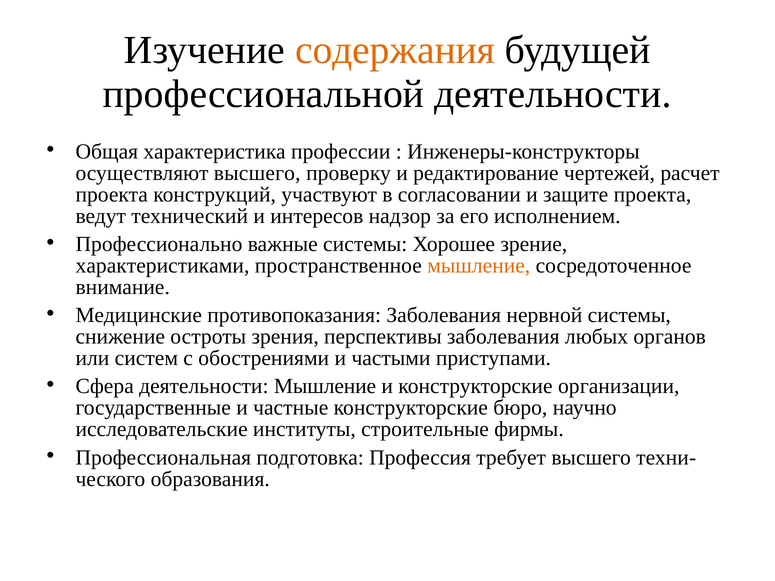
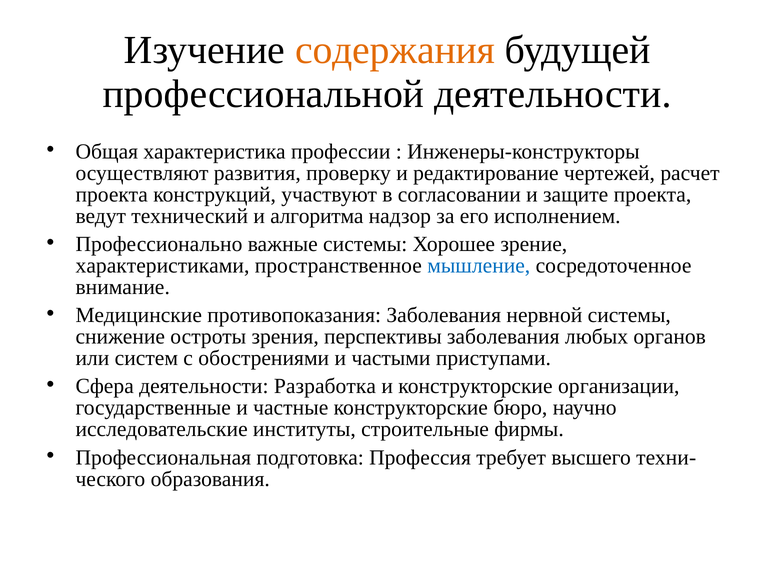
осуществляют высшего: высшего -> развития
интересов: интересов -> алгоритма
мышление at (479, 266) colour: orange -> blue
деятельности Мышление: Мышление -> Разработка
